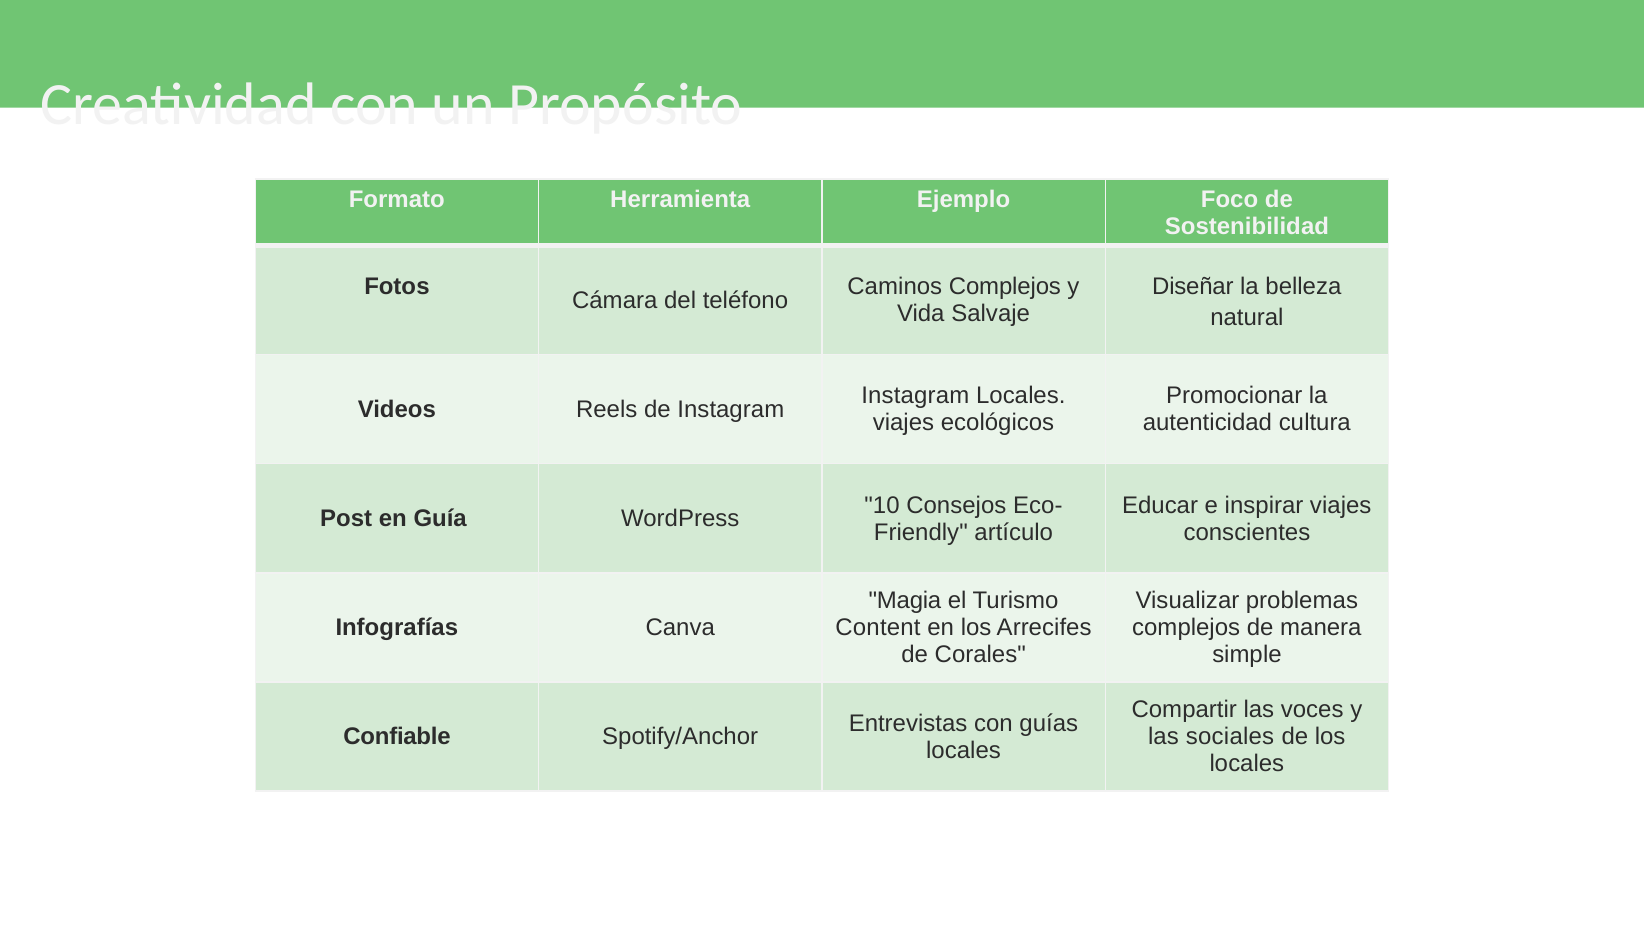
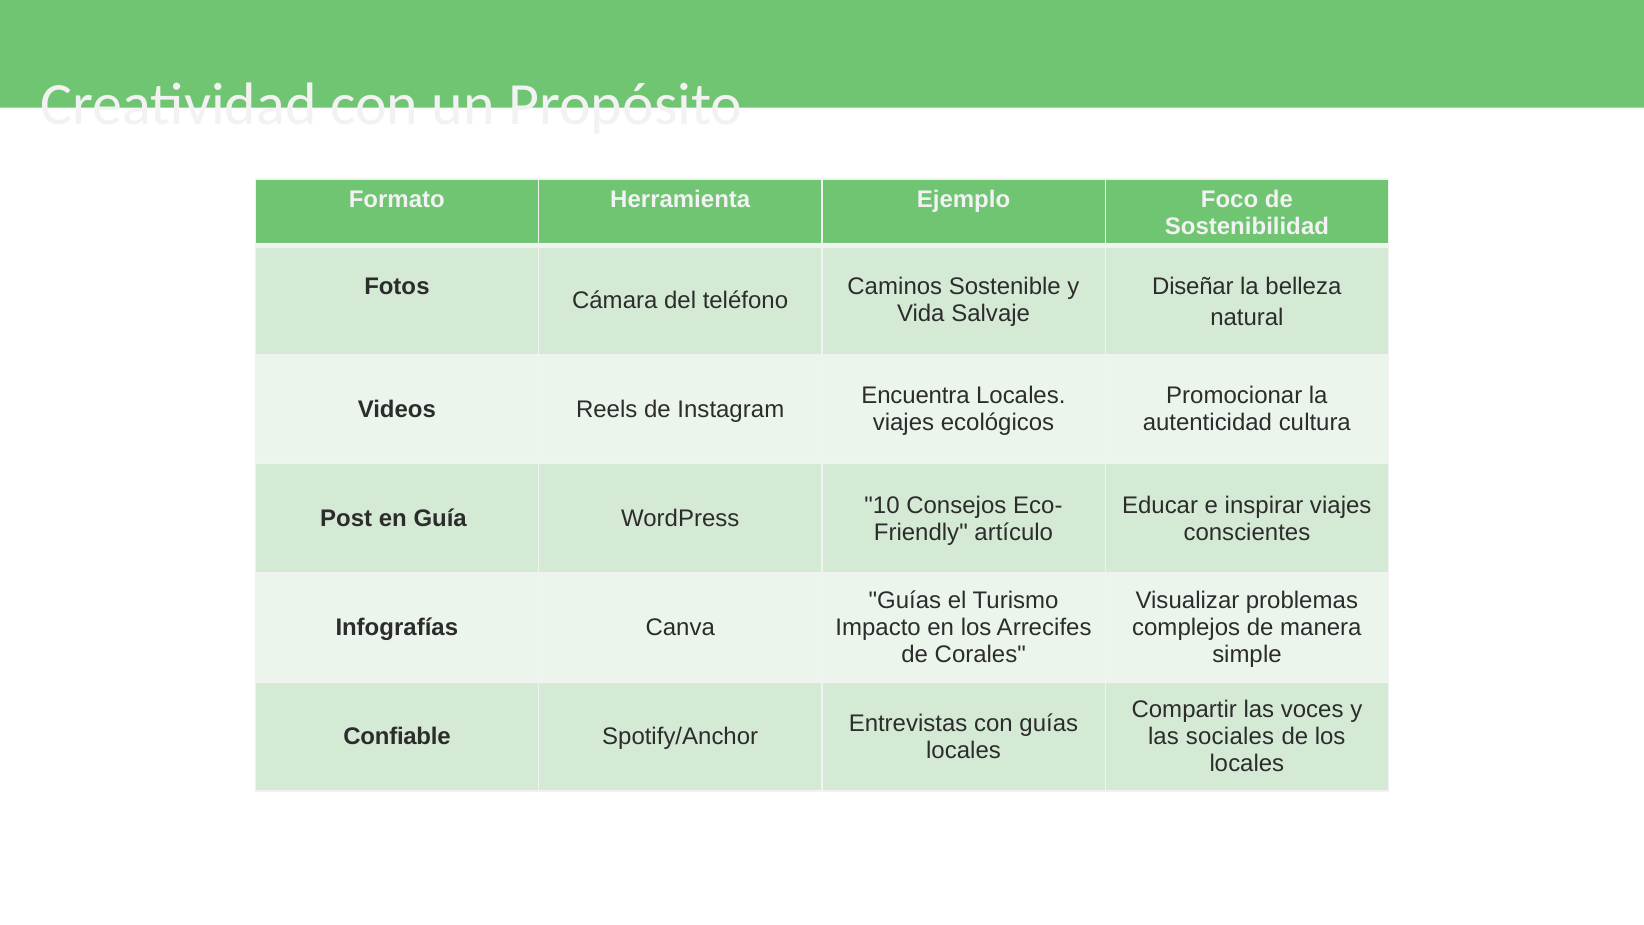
Caminos Complejos: Complejos -> Sostenible
Instagram at (915, 396): Instagram -> Encuentra
Magia at (905, 601): Magia -> Guías
Content: Content -> Impacto
